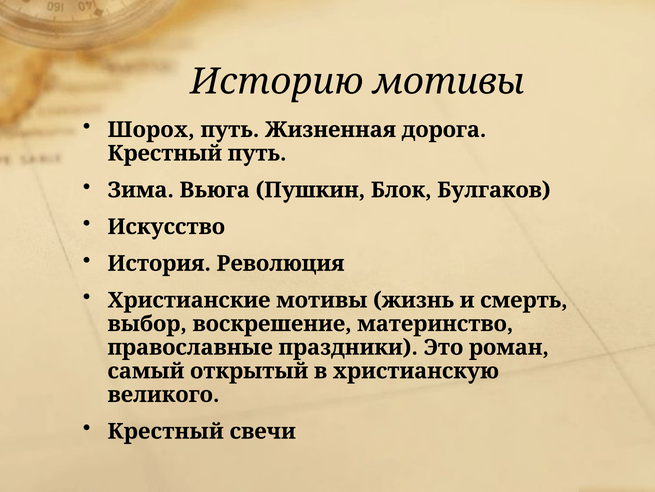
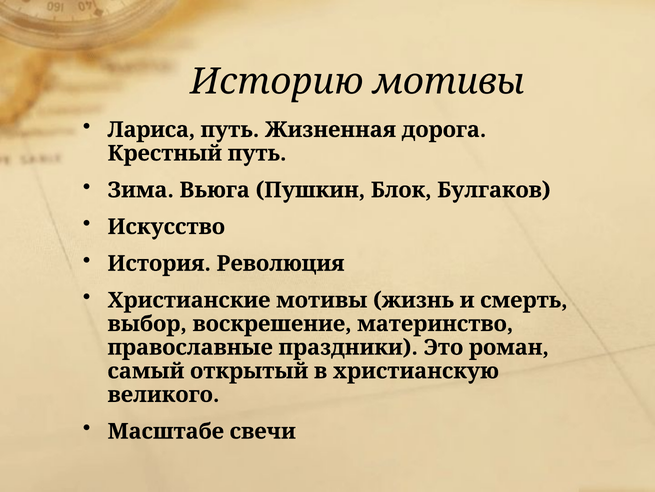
Шорох: Шорох -> Лариса
Крестный at (166, 431): Крестный -> Масштабе
